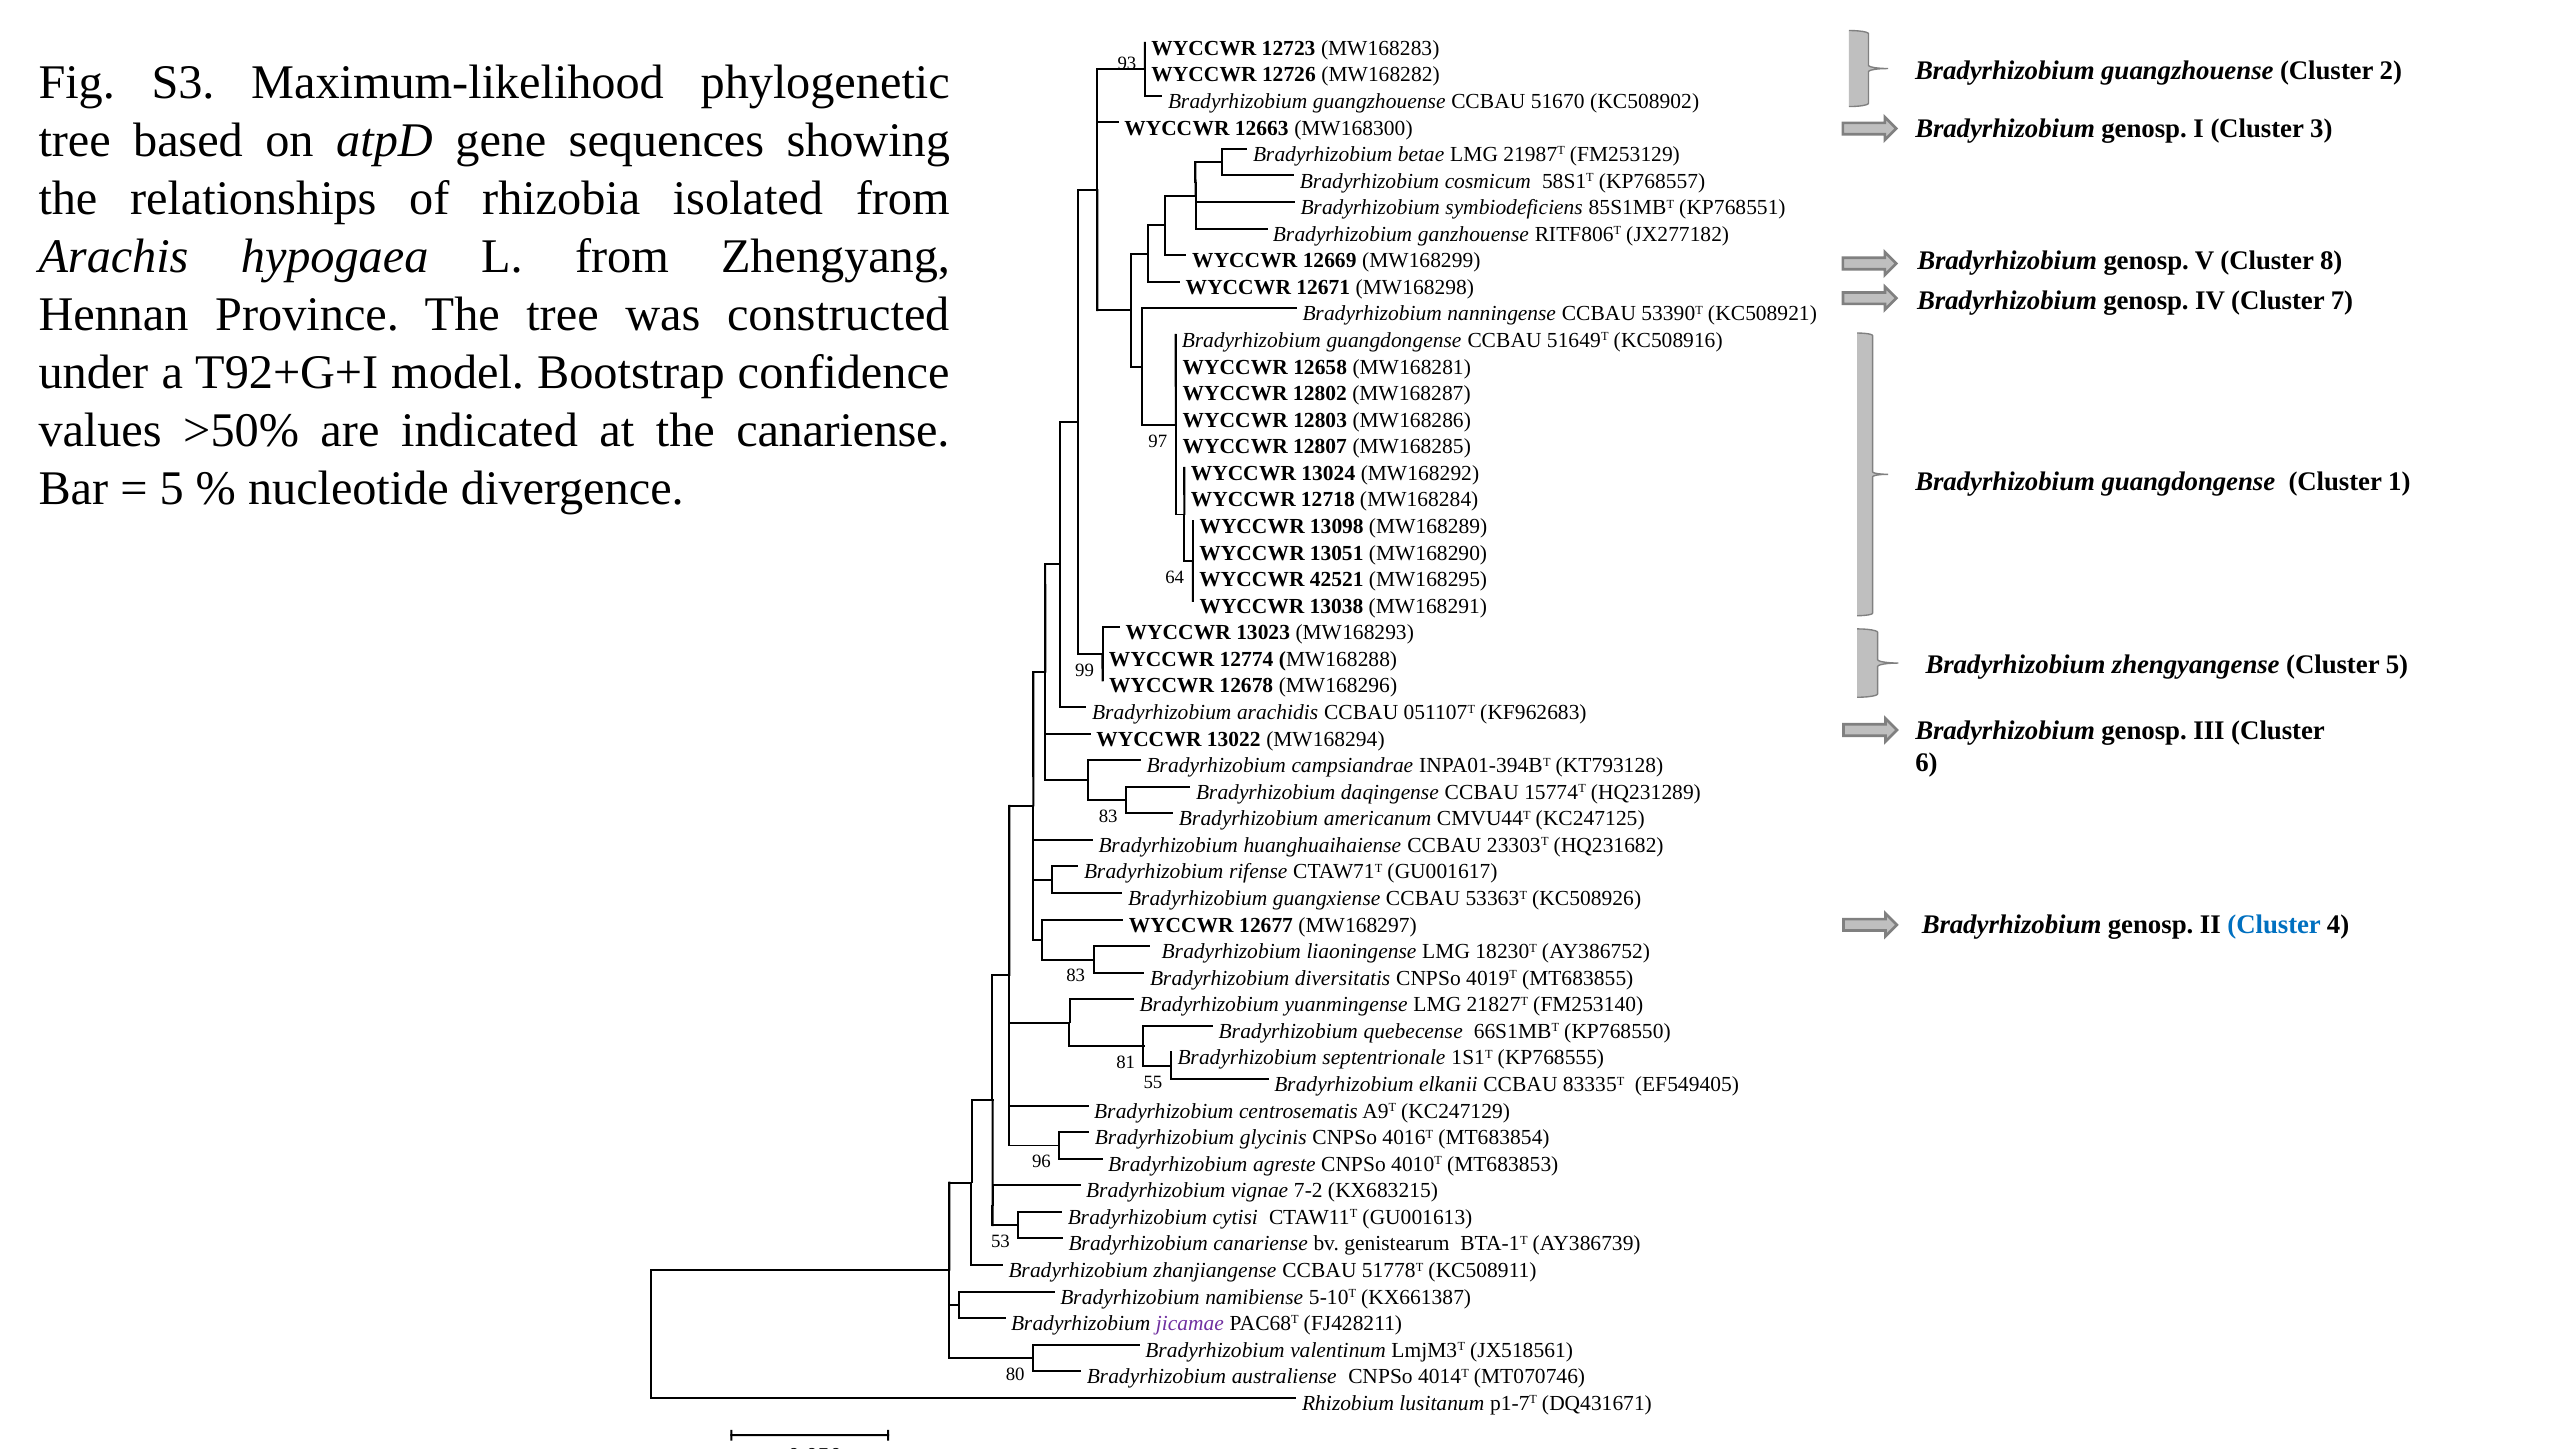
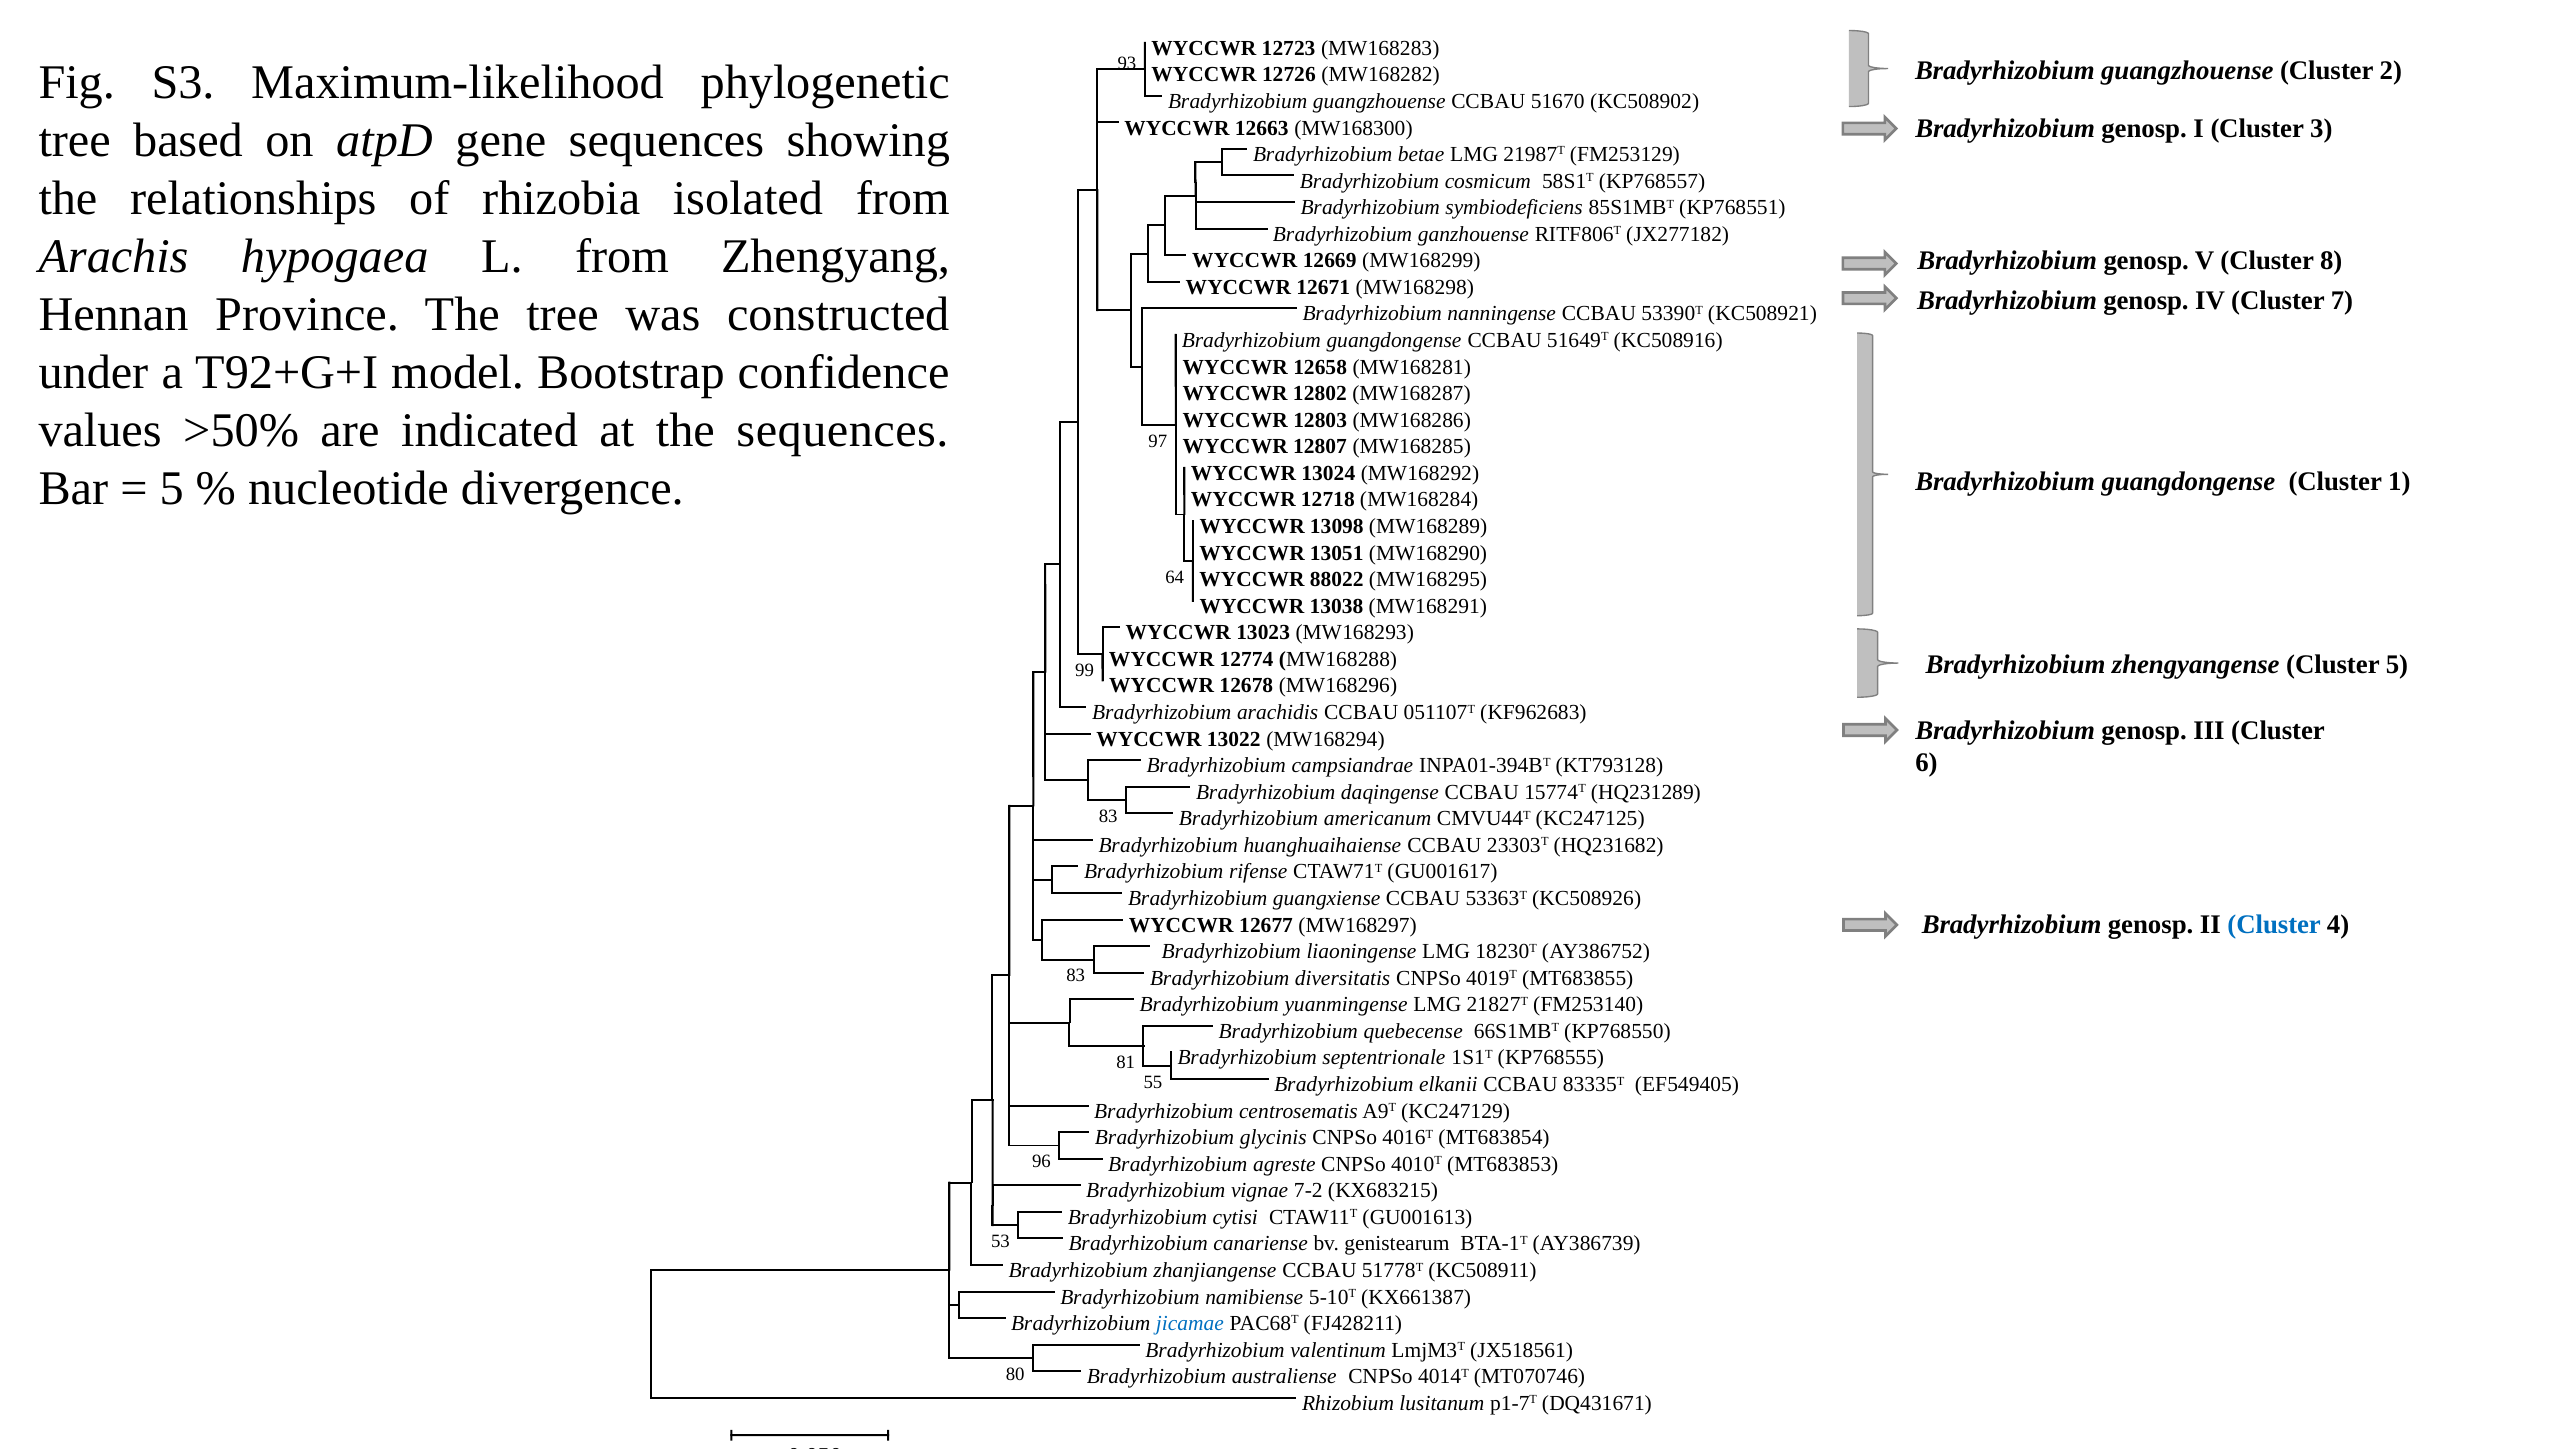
the canariense: canariense -> sequences
42521: 42521 -> 88022
jicamae colour: purple -> blue
